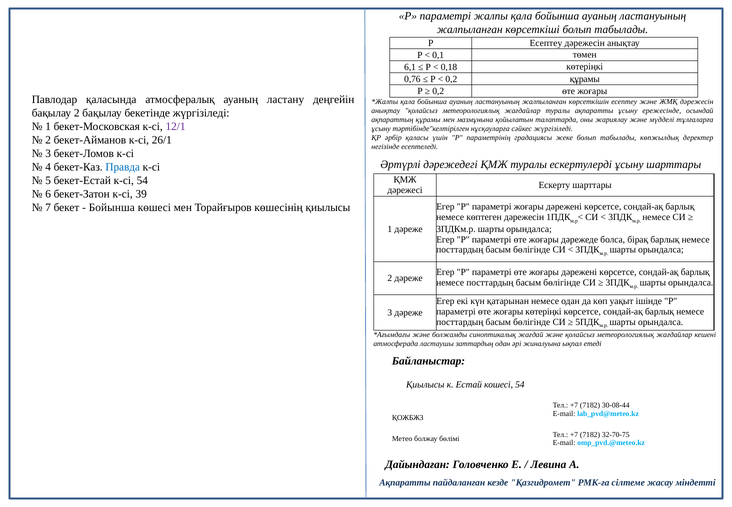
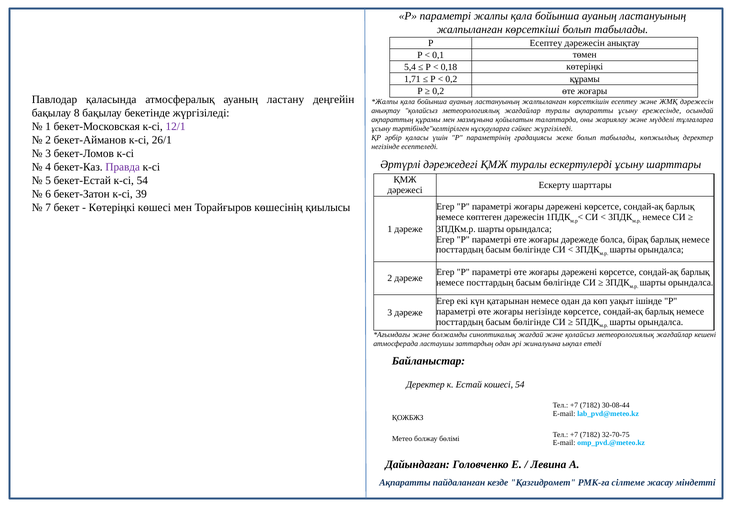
6,1: 6,1 -> 5,4
0,76: 0,76 -> 1,71
бақылау 2: 2 -> 8
Правда colour: blue -> purple
Бойынша at (112, 207): Бойынша -> Көтеріңкі
жоғары көтеріңкі: көтеріңкі -> негізінде
Қиылысы at (425, 384): Қиылысы -> Деректер
